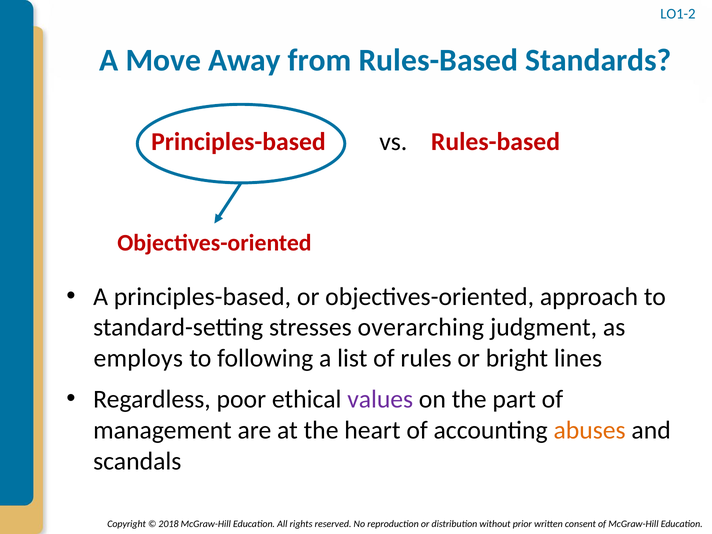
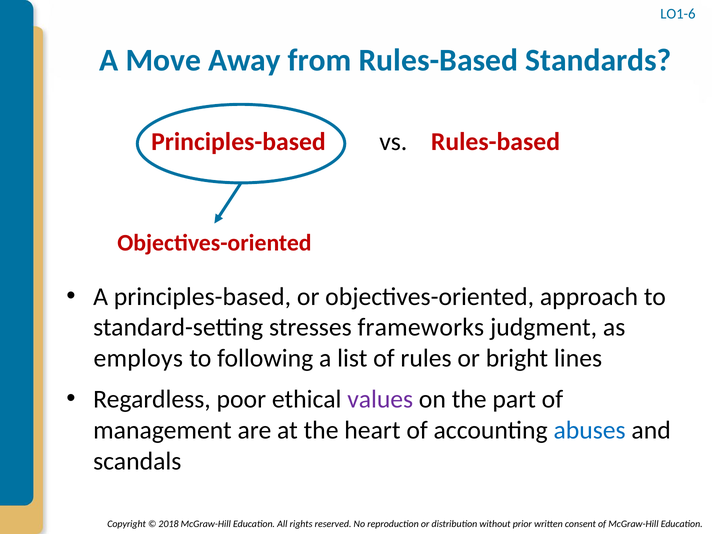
LO1-2: LO1-2 -> LO1-6
overarching: overarching -> frameworks
abuses colour: orange -> blue
